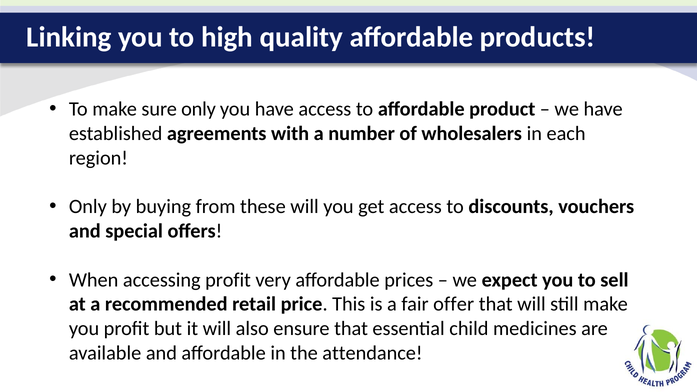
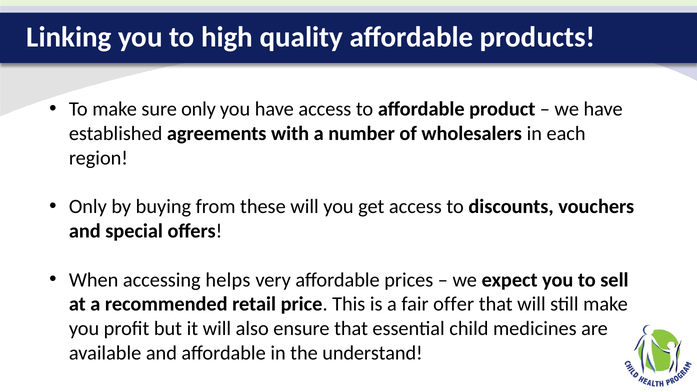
accessing profit: profit -> helps
attendance: attendance -> understand
